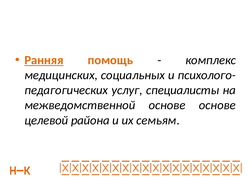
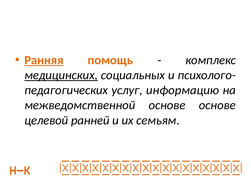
медицинских underline: none -> present
специалисты: специалисты -> информацию
района: района -> ранней
